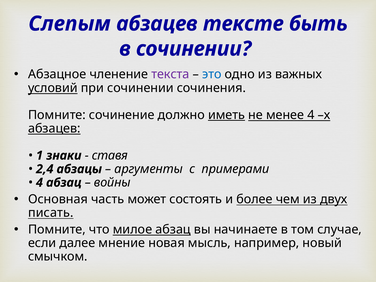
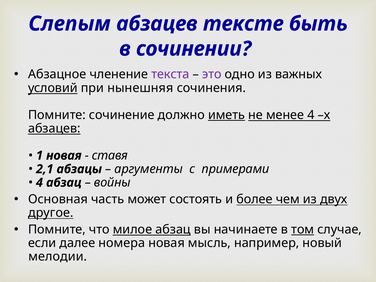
это colour: blue -> purple
при сочинении: сочинении -> нынешняя
1 знаки: знаки -> новая
2,4: 2,4 -> 2,1
писать: писать -> другое
том underline: none -> present
мнение: мнение -> номера
смычком: смычком -> мелодии
